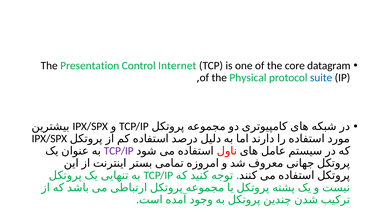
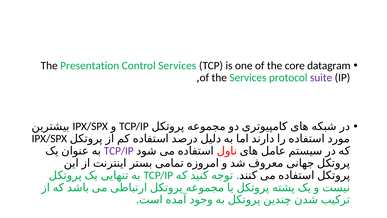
Control Internet: Internet -> Services
the Physical: Physical -> Services
suite colour: blue -> purple
